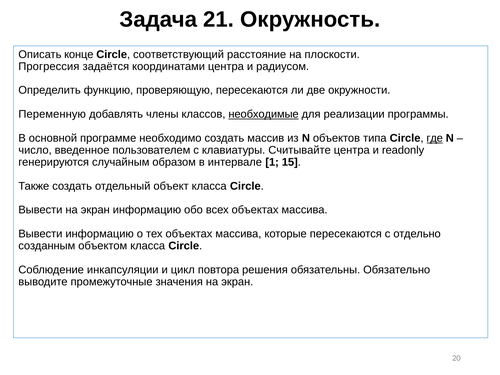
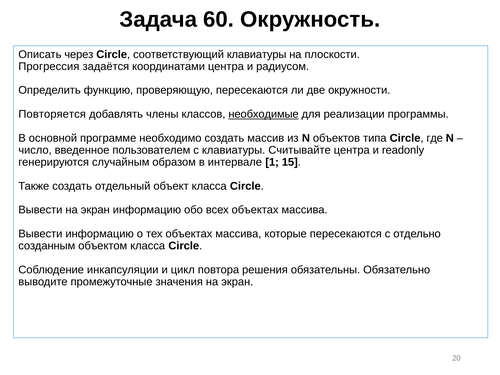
21: 21 -> 60
конце: конце -> через
соответствующий расстояние: расстояние -> клавиатуры
Переменную: Переменную -> Повторяется
где underline: present -> none
